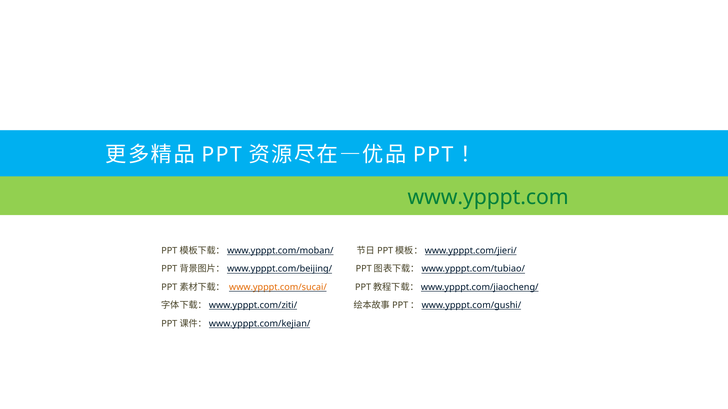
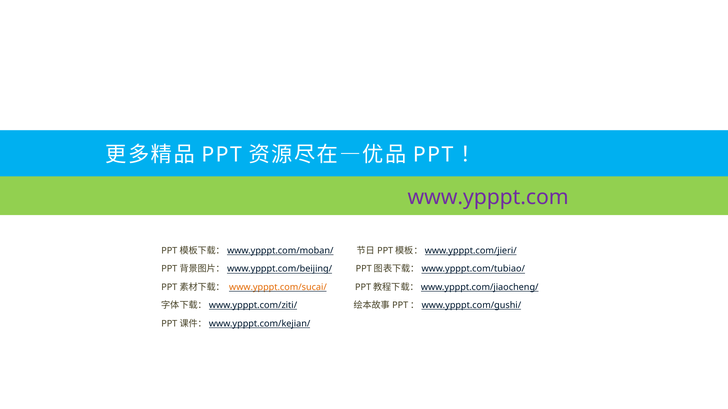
www.ypppt.com colour: green -> purple
